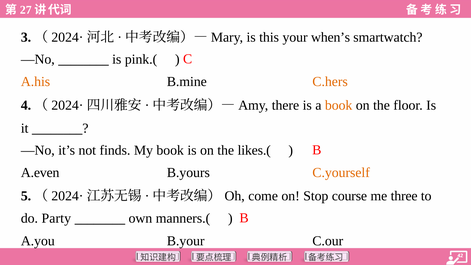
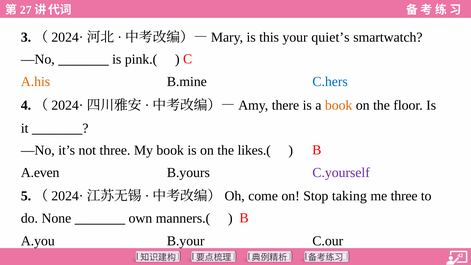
when’s: when’s -> quiet’s
C.hers colour: orange -> blue
not finds: finds -> three
C.yourself colour: orange -> purple
course: course -> taking
Party: Party -> None
